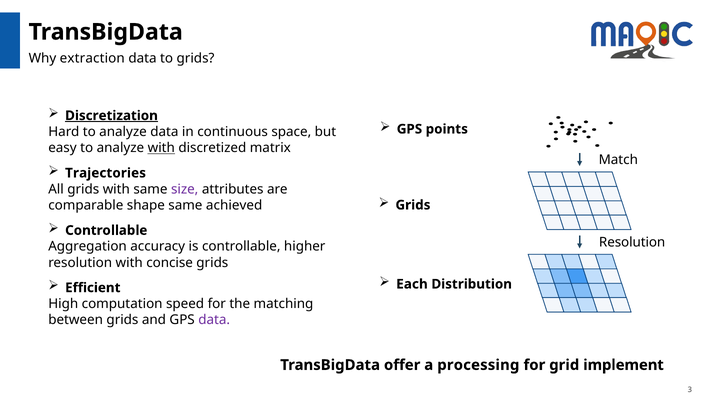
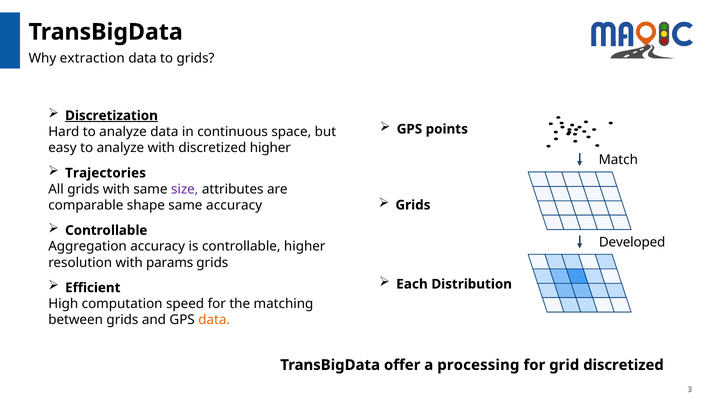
with at (161, 148) underline: present -> none
discretized matrix: matrix -> higher
same achieved: achieved -> accuracy
Resolution at (632, 242): Resolution -> Developed
concise: concise -> params
data at (214, 320) colour: purple -> orange
grid implement: implement -> discretized
